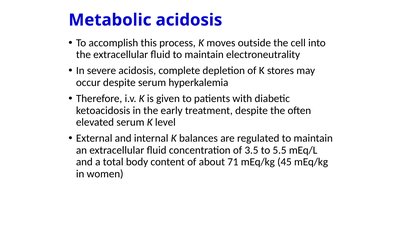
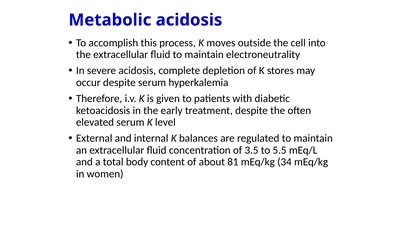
71: 71 -> 81
45: 45 -> 34
